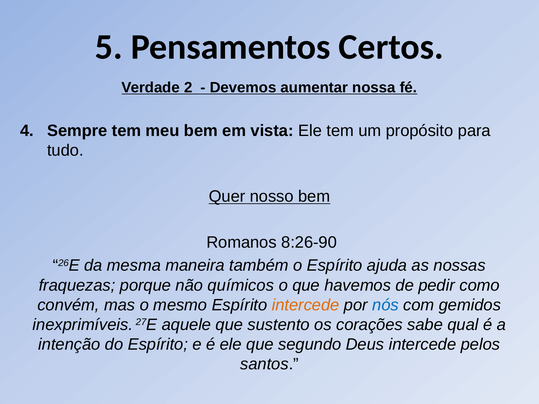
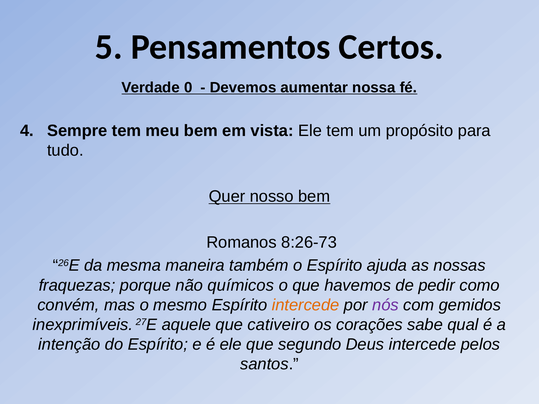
2: 2 -> 0
8:26-90: 8:26-90 -> 8:26-73
nós colour: blue -> purple
sustento: sustento -> cativeiro
